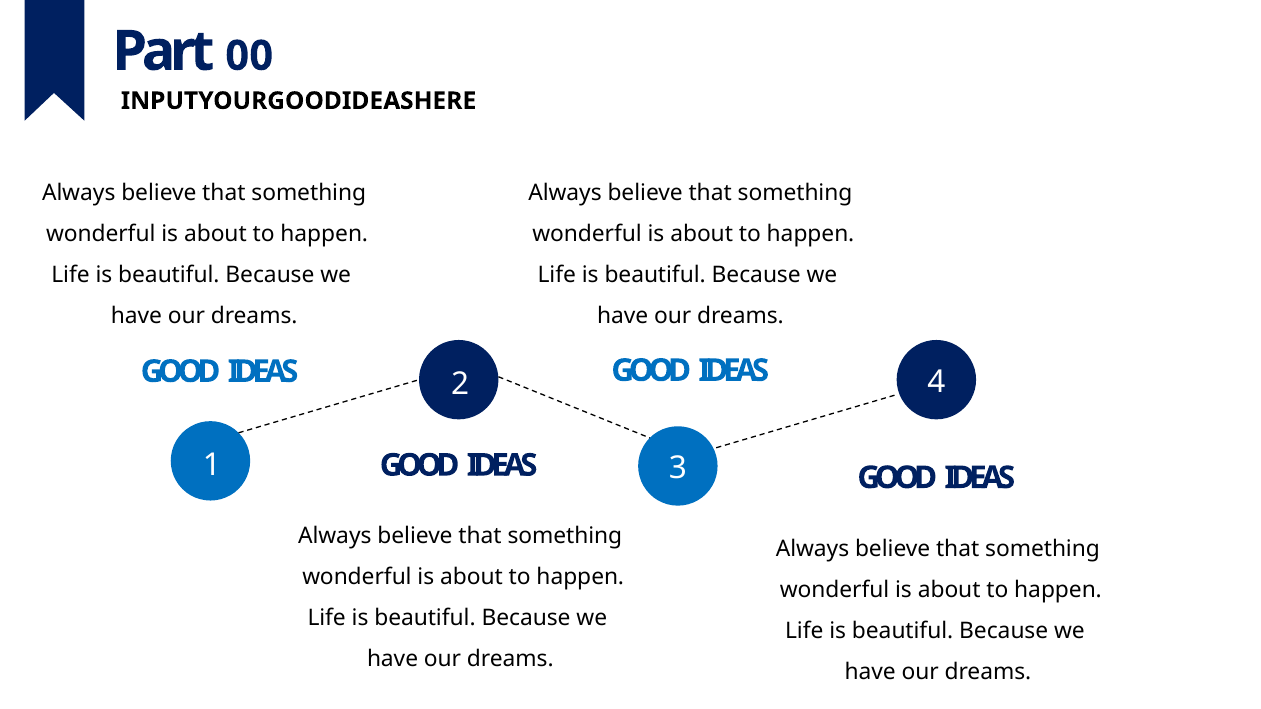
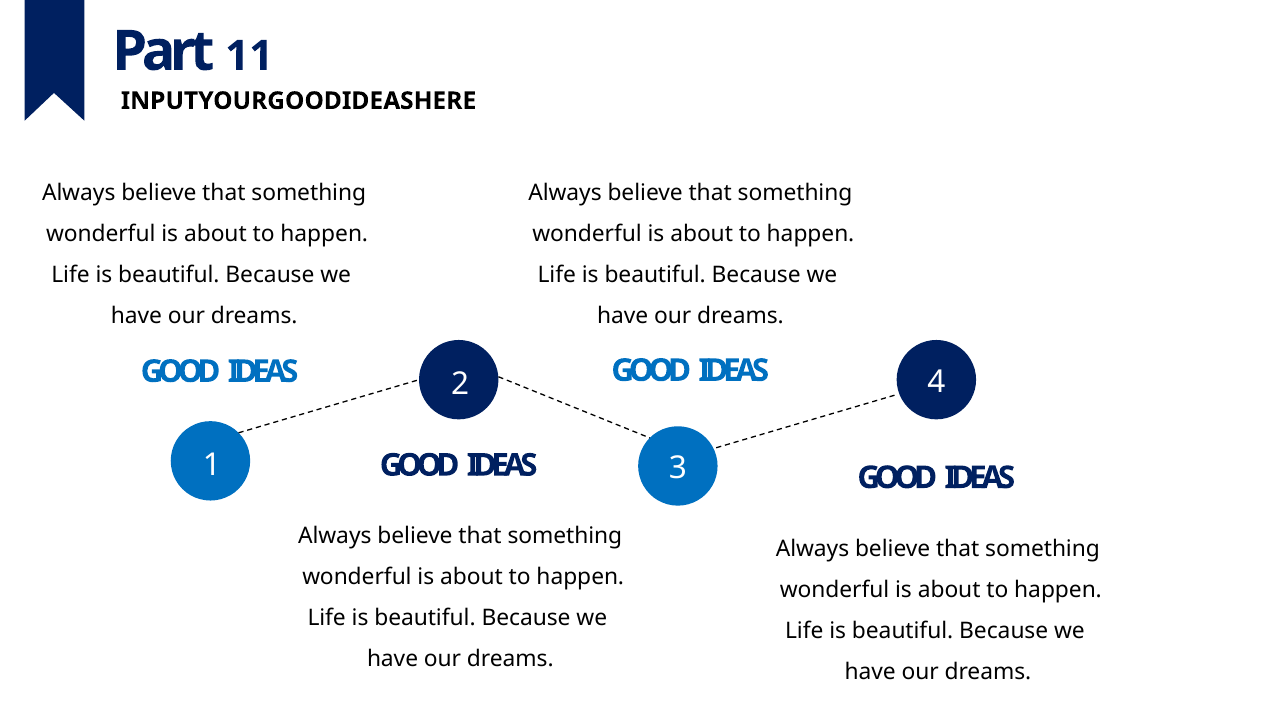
00: 00 -> 11
